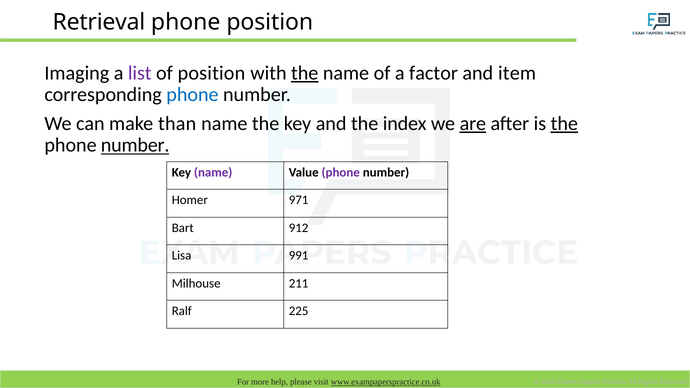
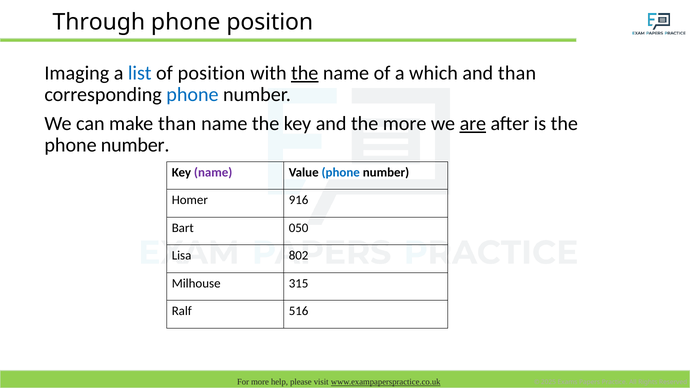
Retrieval: Retrieval -> Through
list colour: purple -> blue
factor: factor -> which
and item: item -> than
the index: index -> more
the at (564, 124) underline: present -> none
number at (135, 145) underline: present -> none
phone at (341, 172) colour: purple -> blue
971: 971 -> 916
912: 912 -> 050
991: 991 -> 802
211: 211 -> 315
225: 225 -> 516
